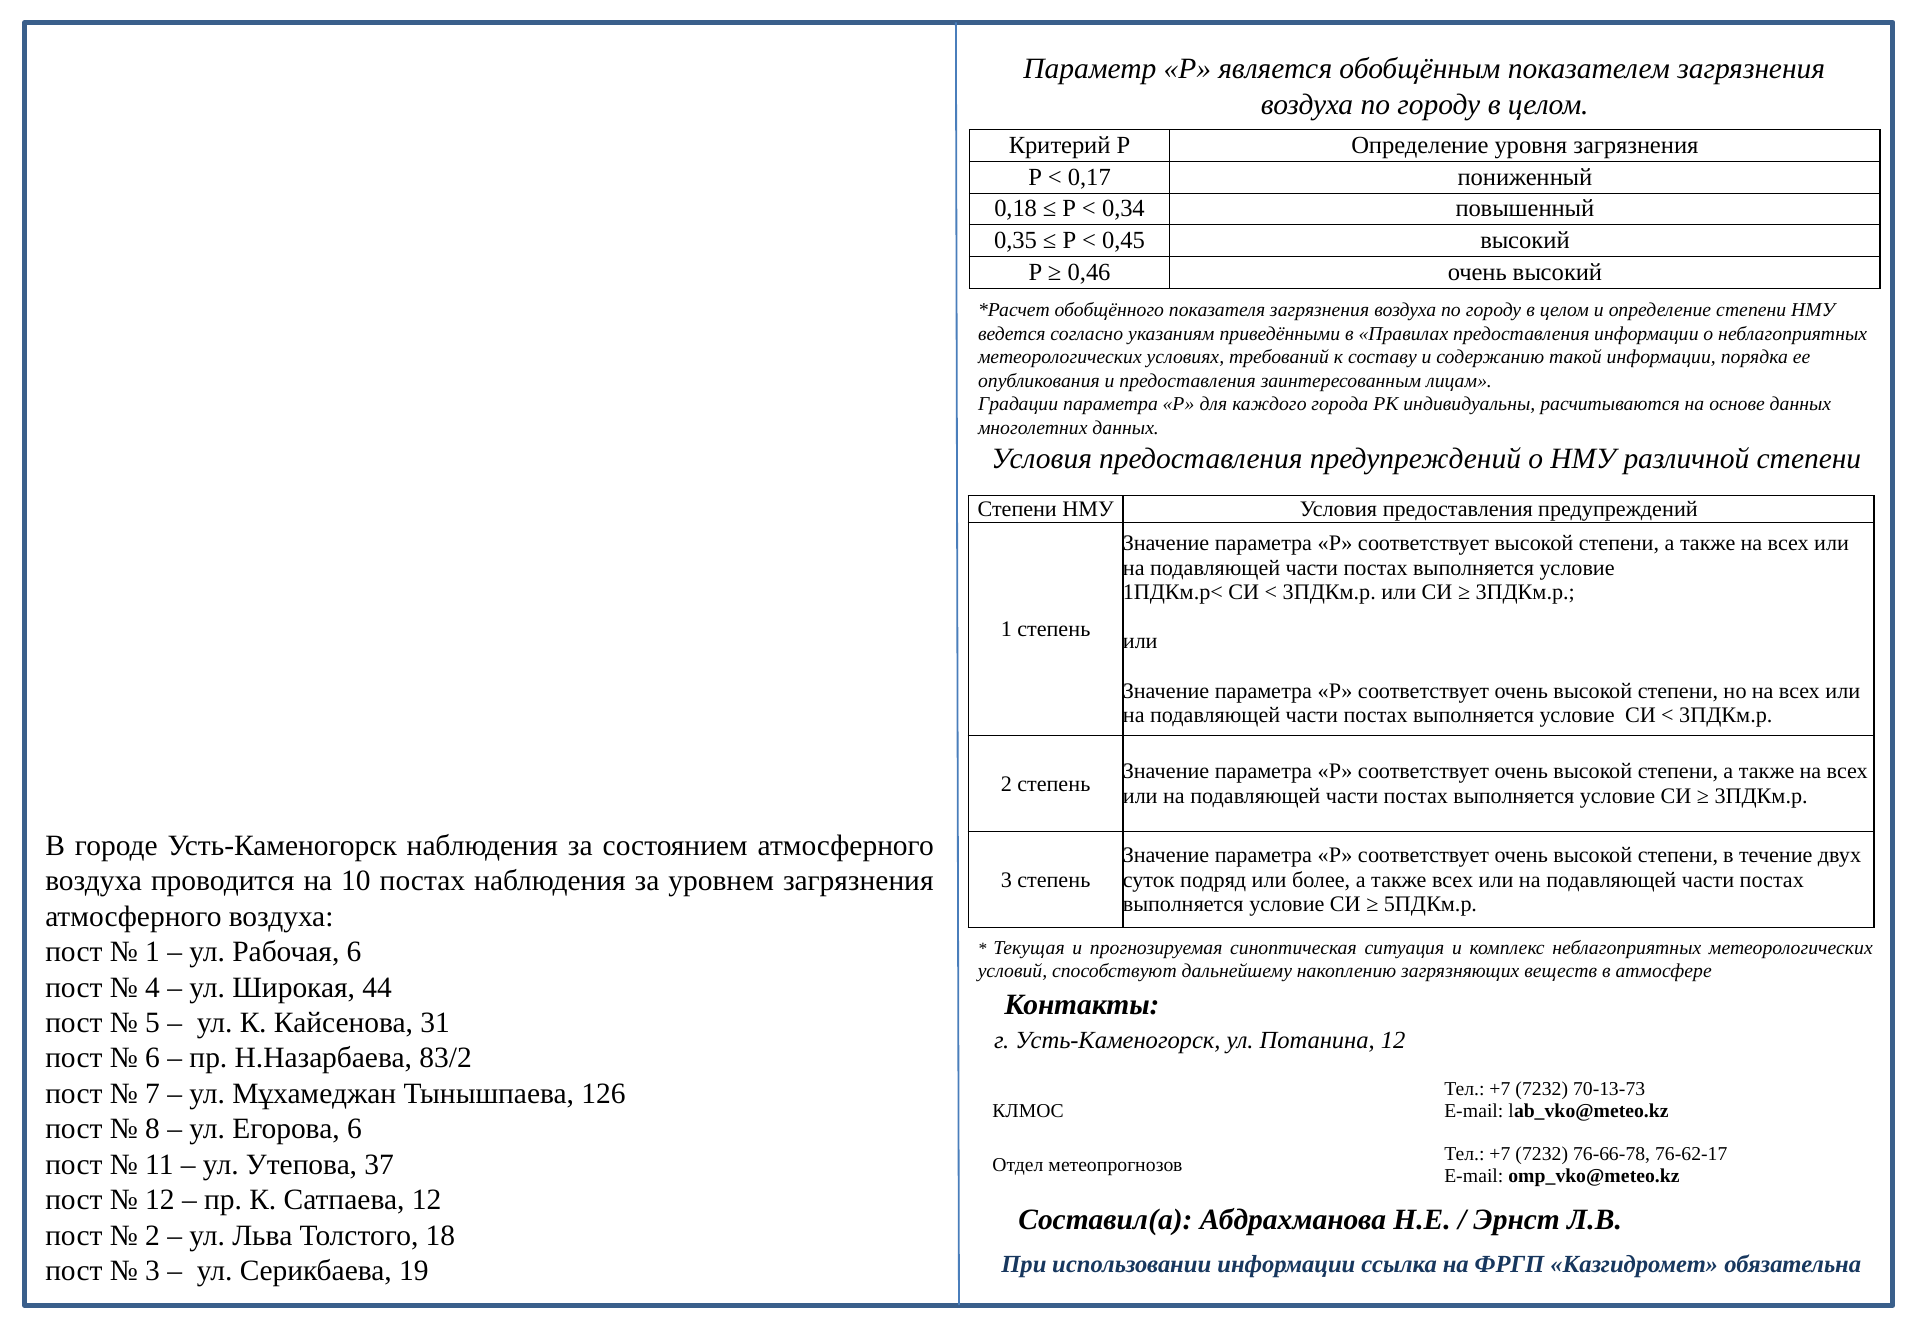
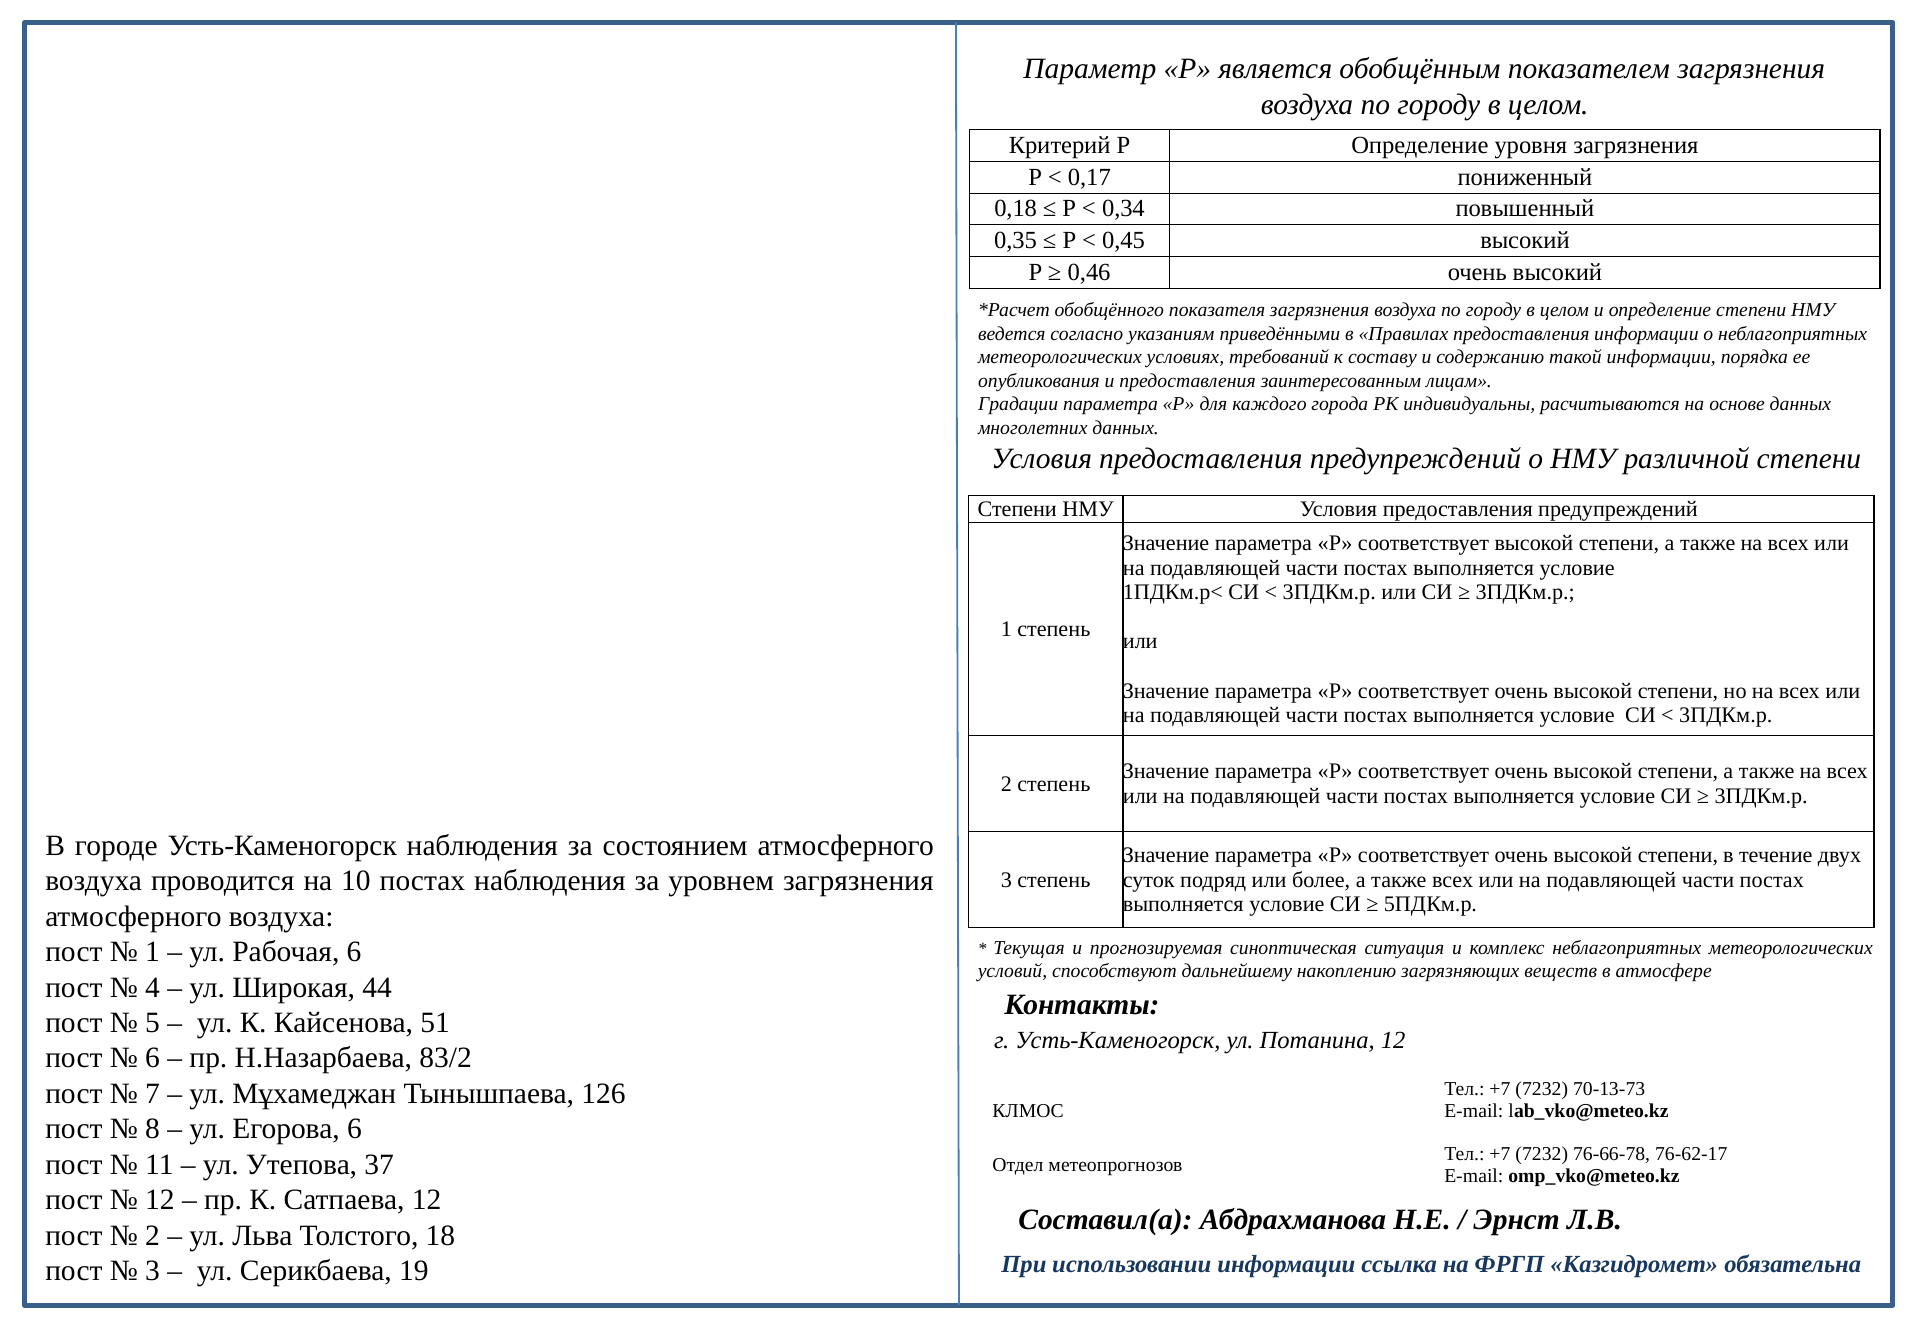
31: 31 -> 51
